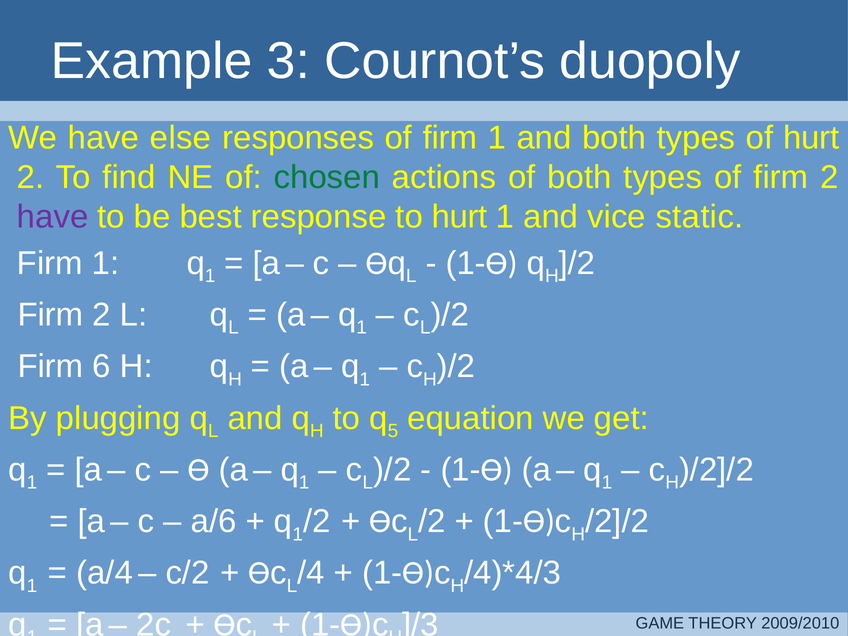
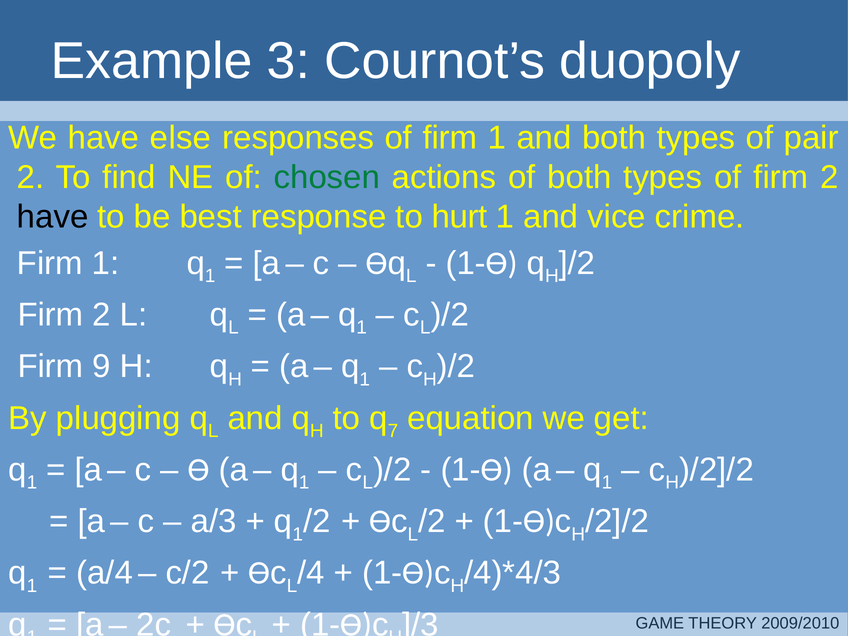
of hurt: hurt -> pair
have at (53, 217) colour: purple -> black
static: static -> crime
6: 6 -> 9
5: 5 -> 7
a/6: a/6 -> a/3
